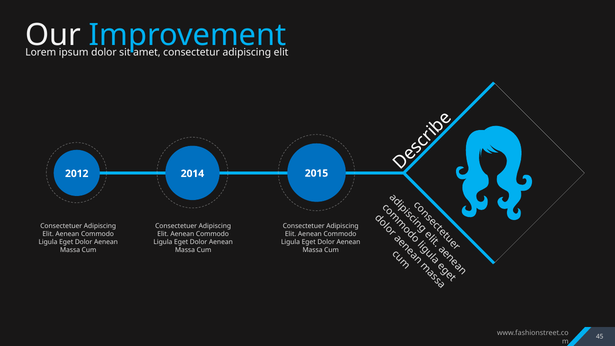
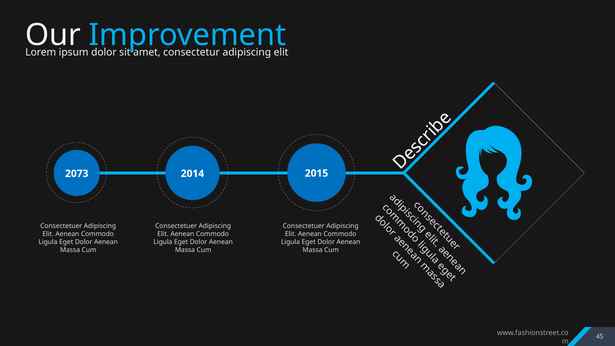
2012: 2012 -> 2073
